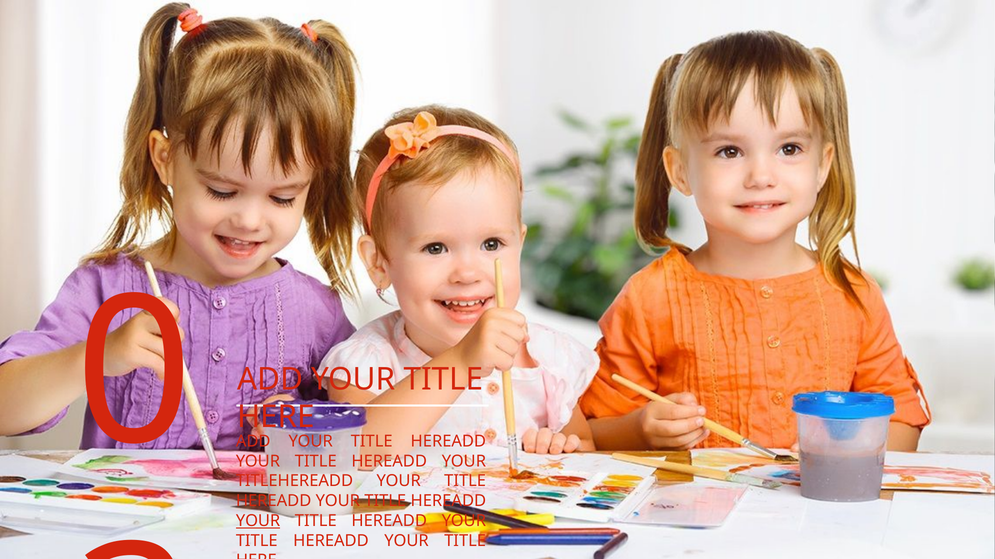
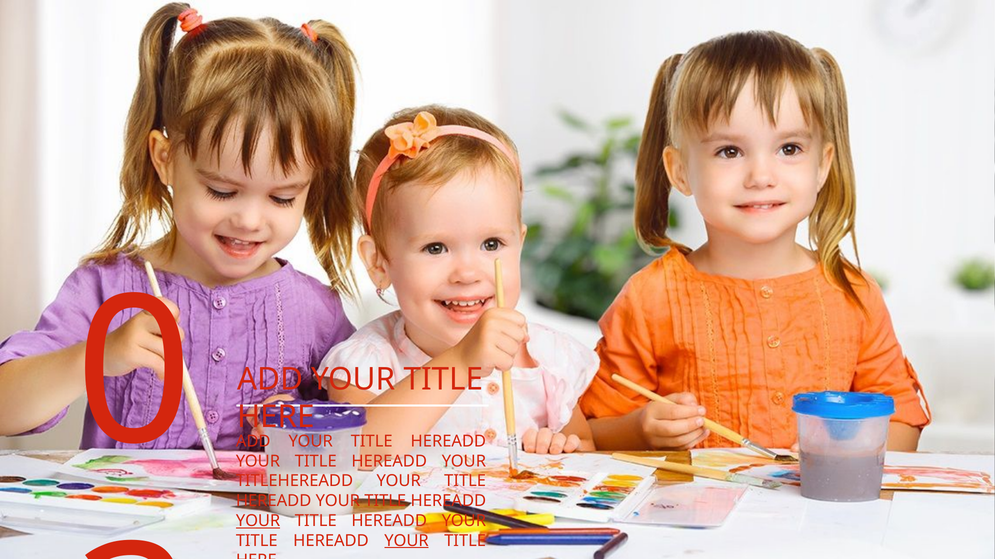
YOUR at (407, 541) underline: none -> present
